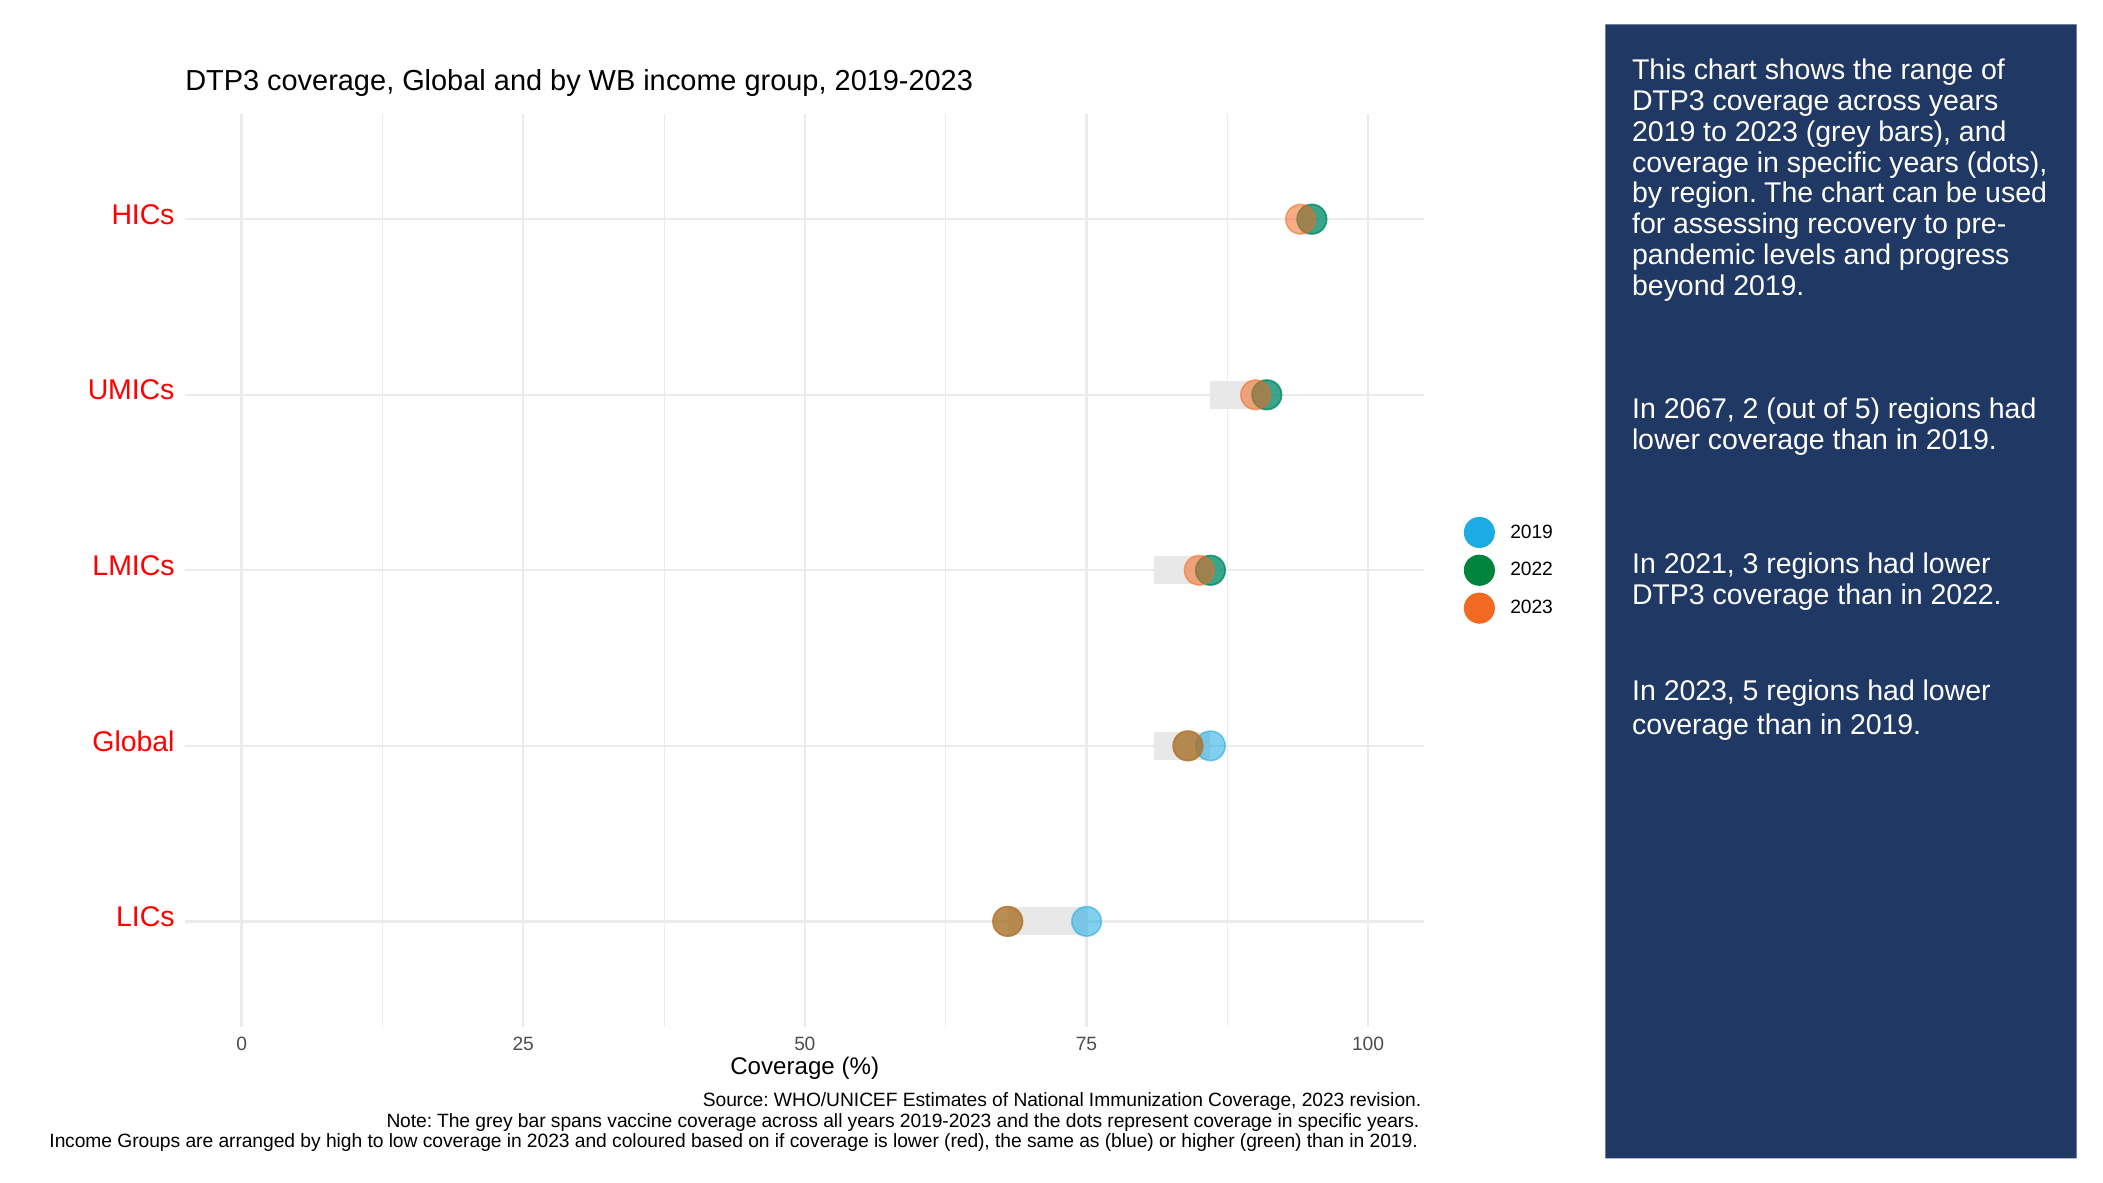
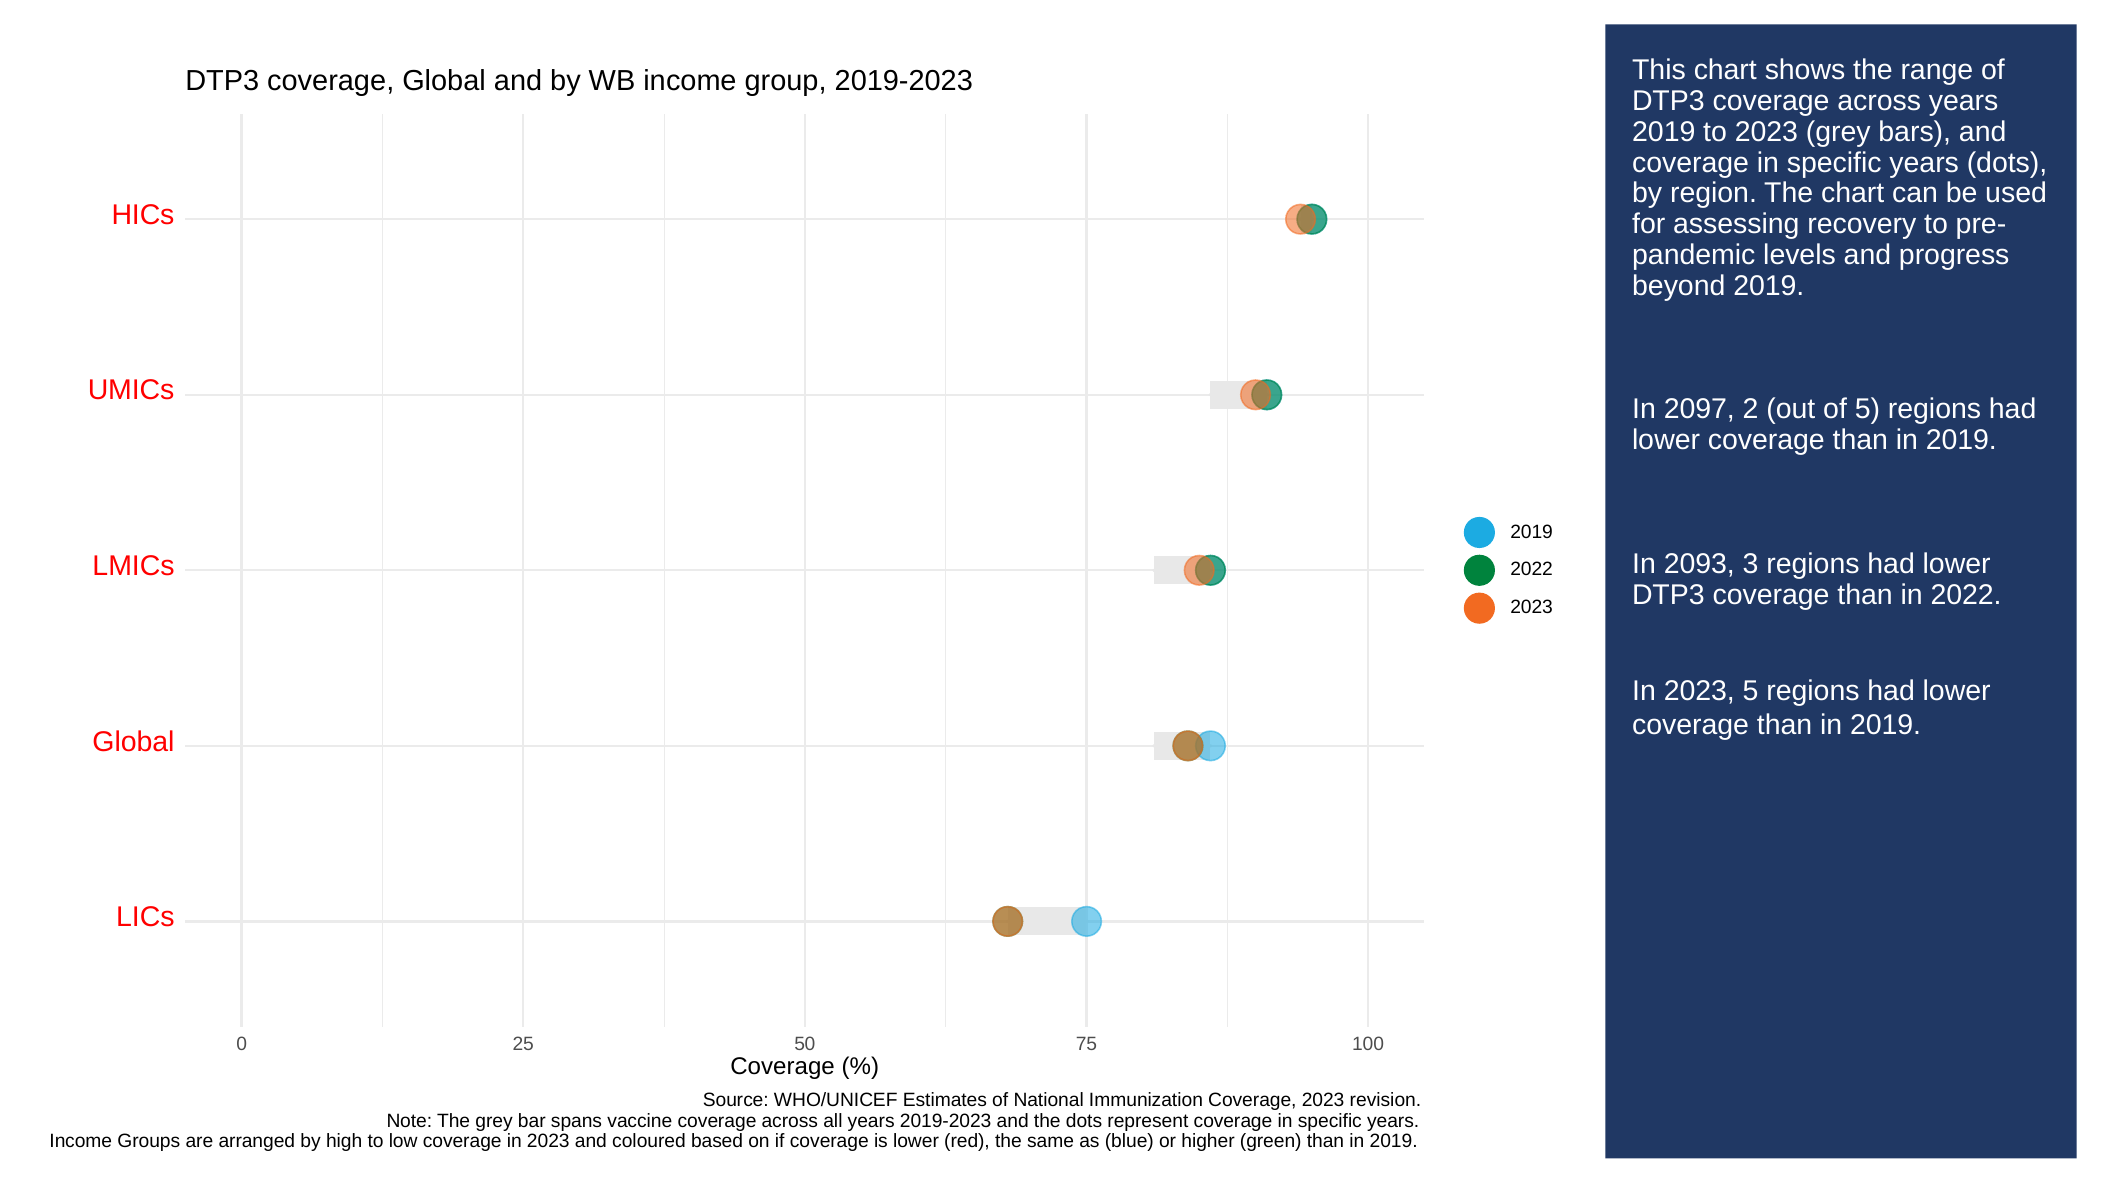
2067: 2067 -> 2097
2021: 2021 -> 2093
